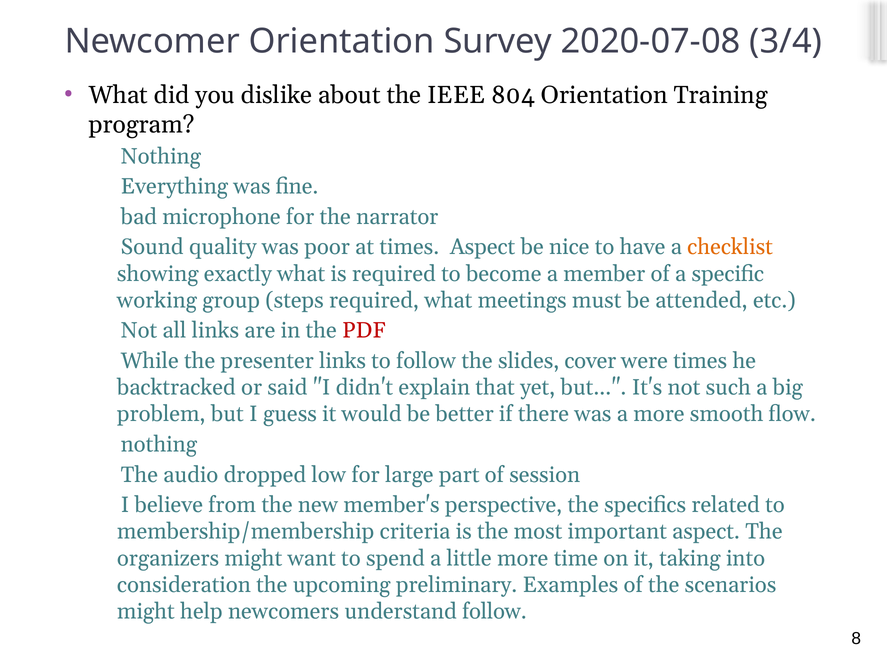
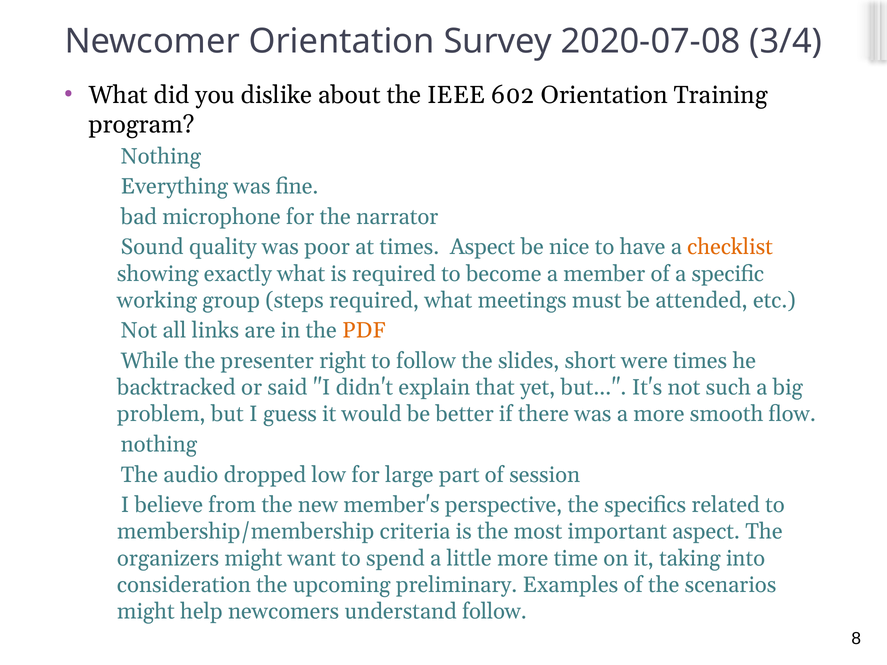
804: 804 -> 602
PDF colour: red -> orange
presenter links: links -> right
cover: cover -> short
